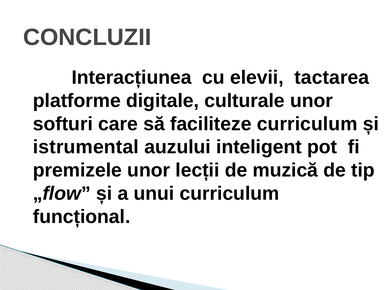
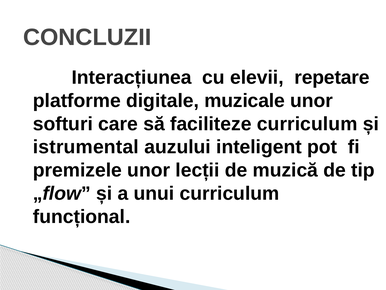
tactarea: tactarea -> repetare
culturale: culturale -> muzicale
